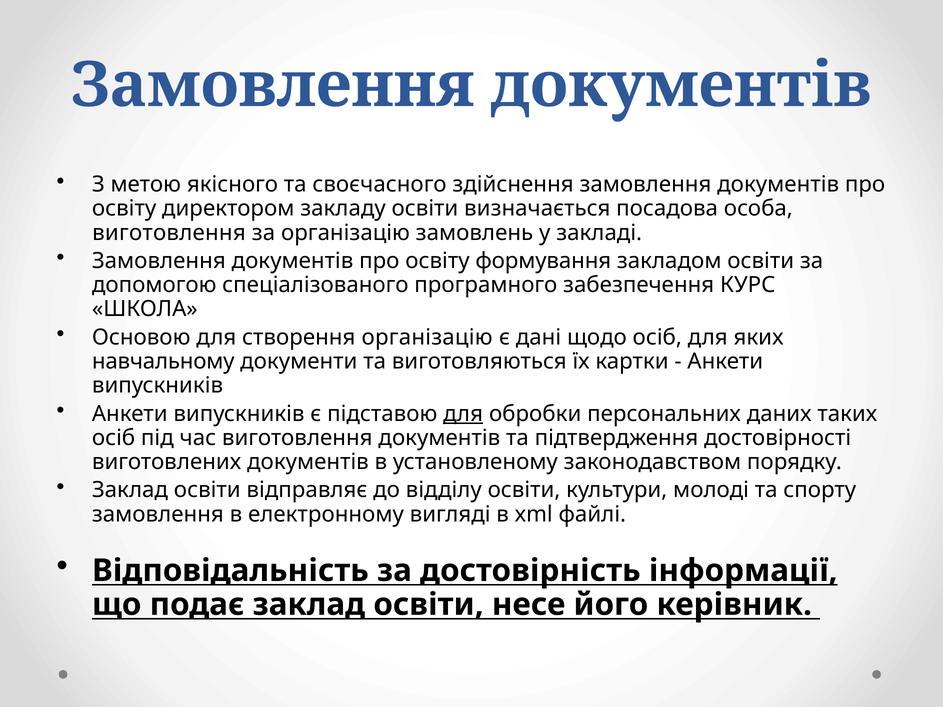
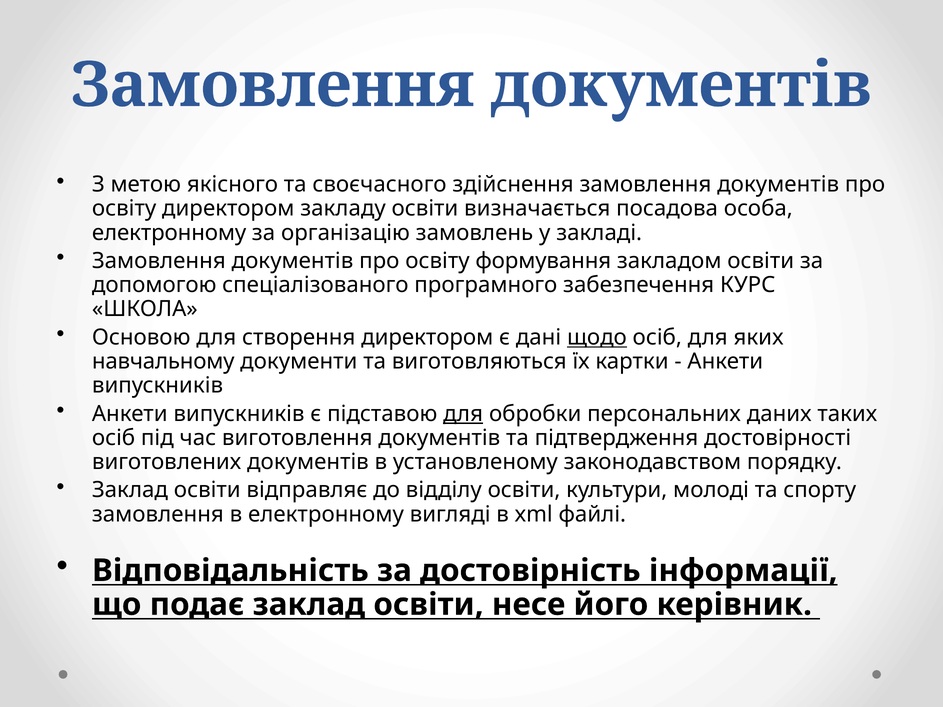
виготовлення at (169, 233): виготовлення -> електронному
створення організацію: організацію -> директором
щодо underline: none -> present
